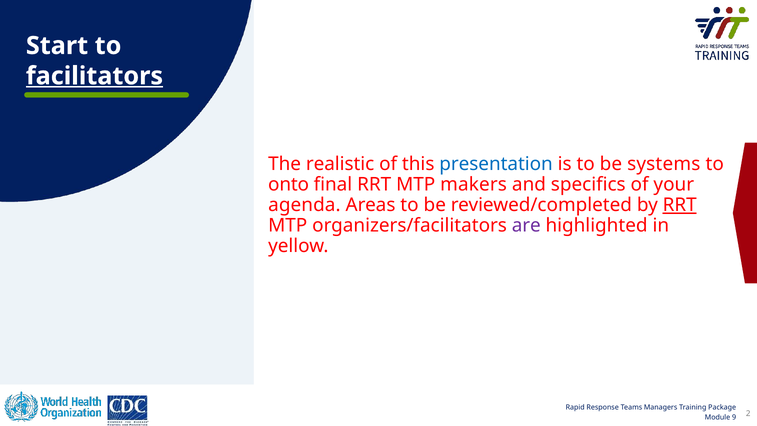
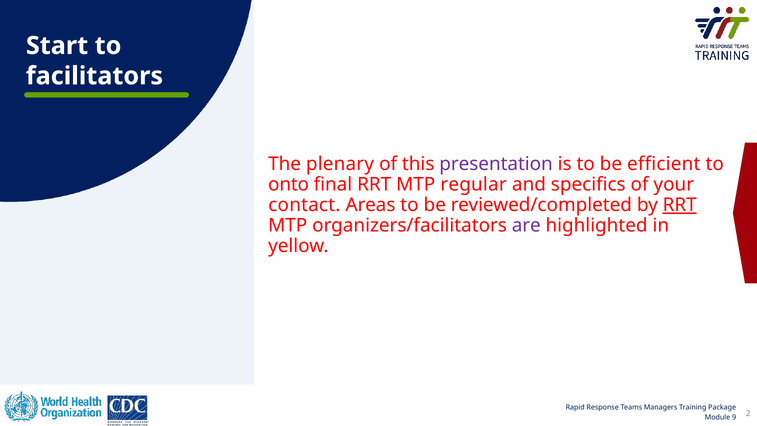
facilitators underline: present -> none
realistic: realistic -> plenary
presentation colour: blue -> purple
systems: systems -> efficient
makers: makers -> regular
agenda: agenda -> contact
